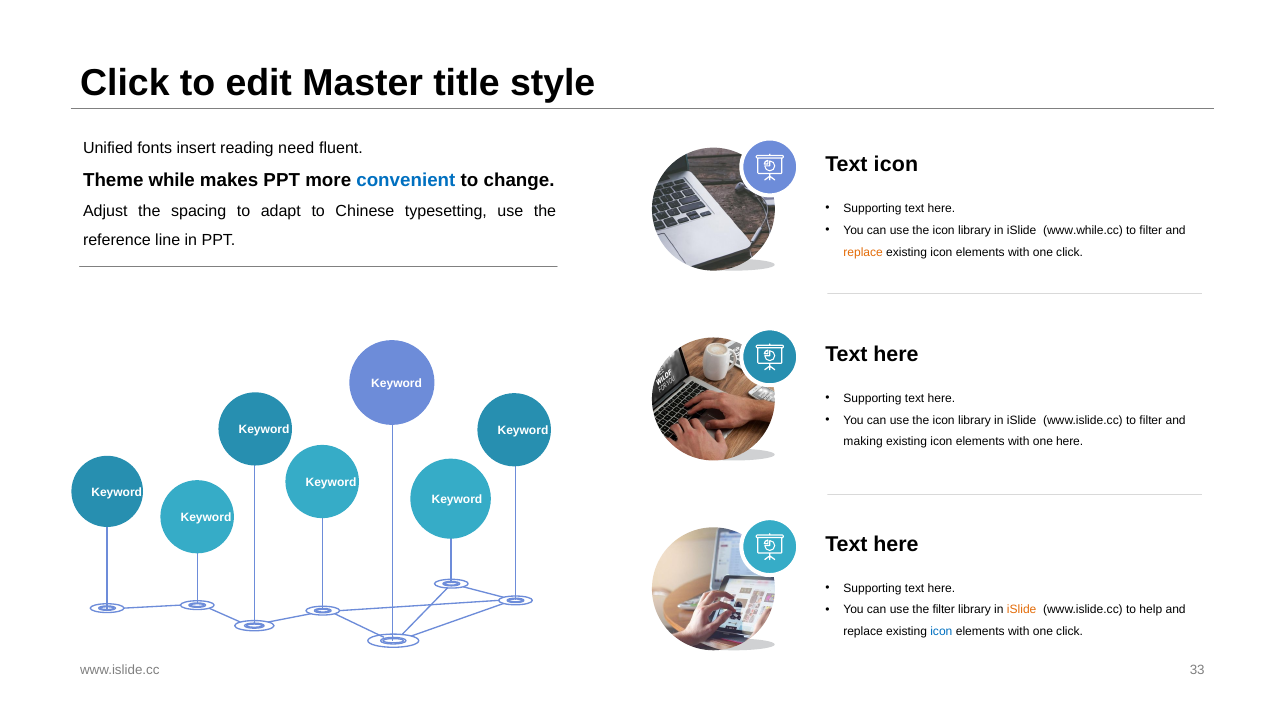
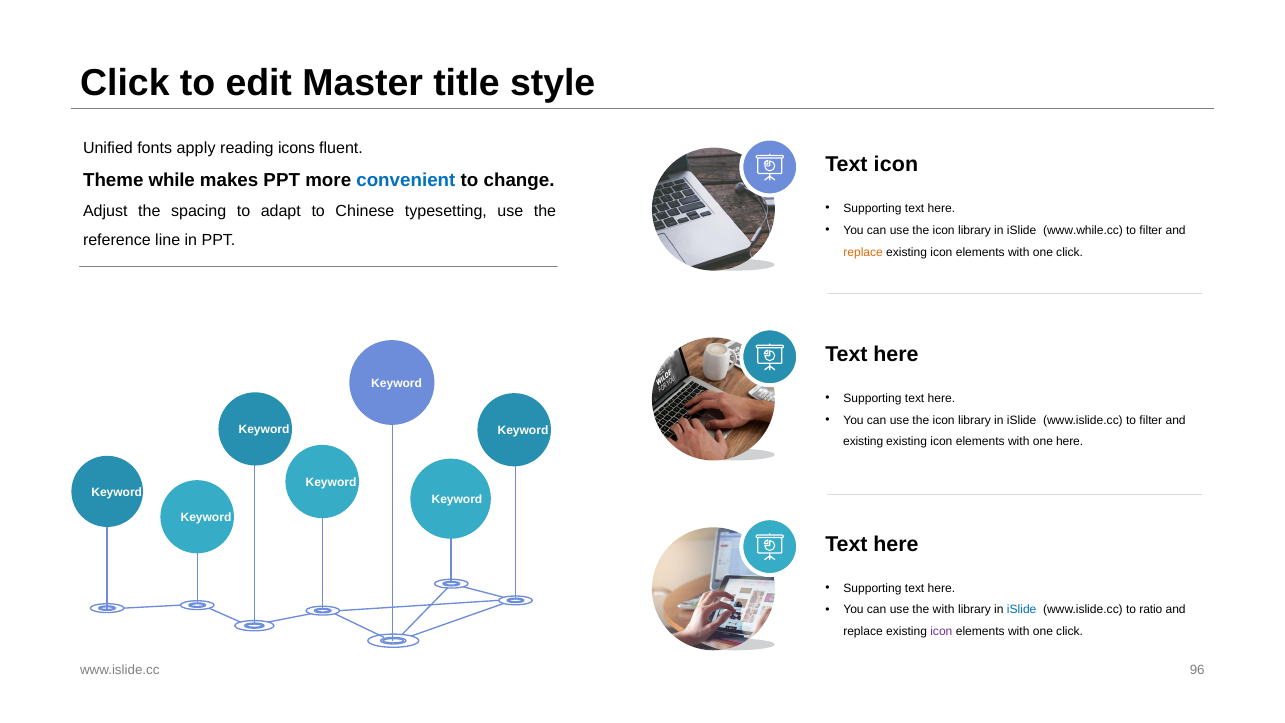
insert: insert -> apply
need: need -> icons
making at (863, 442): making -> existing
the filter: filter -> with
iSlide at (1022, 610) colour: orange -> blue
help: help -> ratio
icon at (941, 632) colour: blue -> purple
33: 33 -> 96
